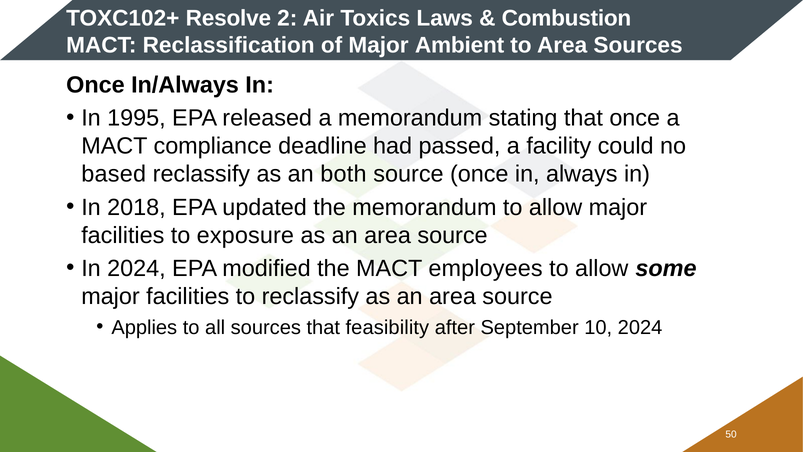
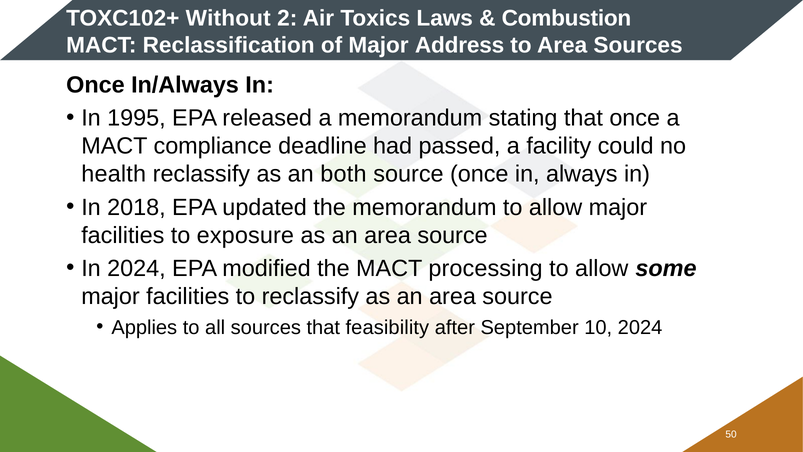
Resolve: Resolve -> Without
Ambient: Ambient -> Address
based: based -> health
employees: employees -> processing
